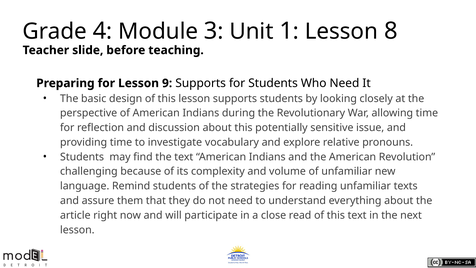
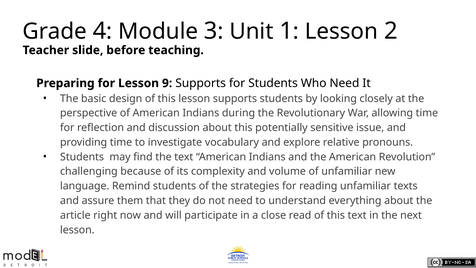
8: 8 -> 2
